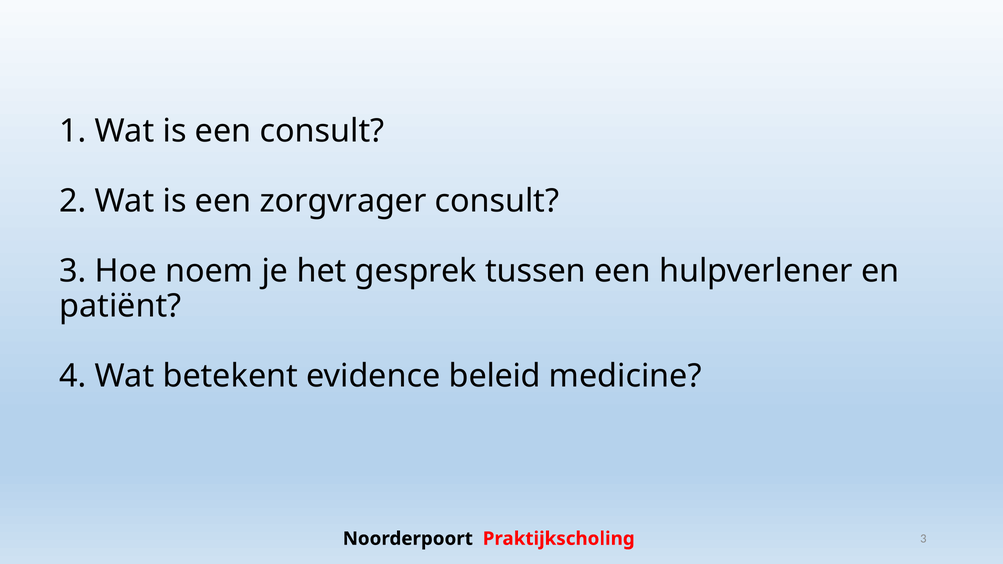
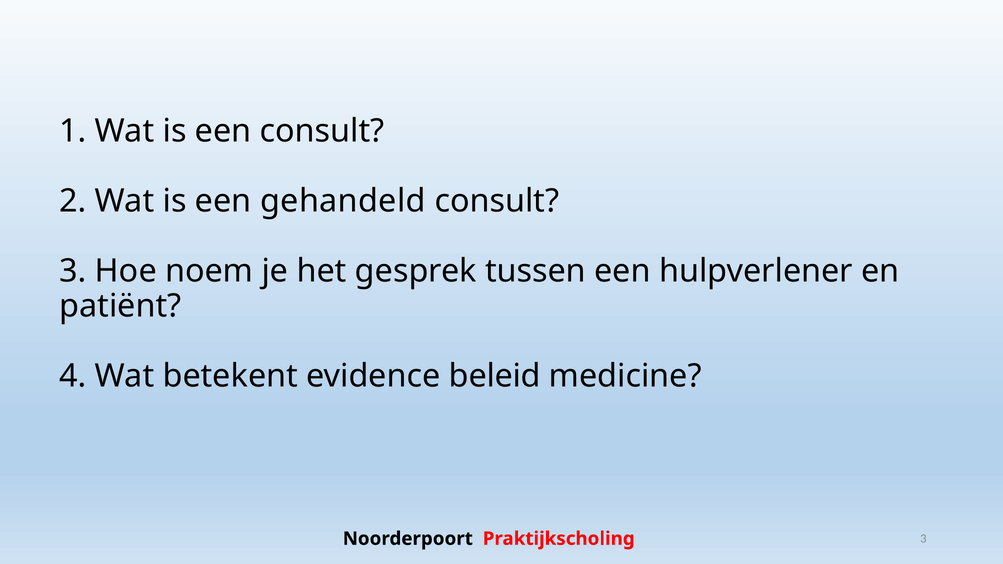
zorgvrager: zorgvrager -> gehandeld
